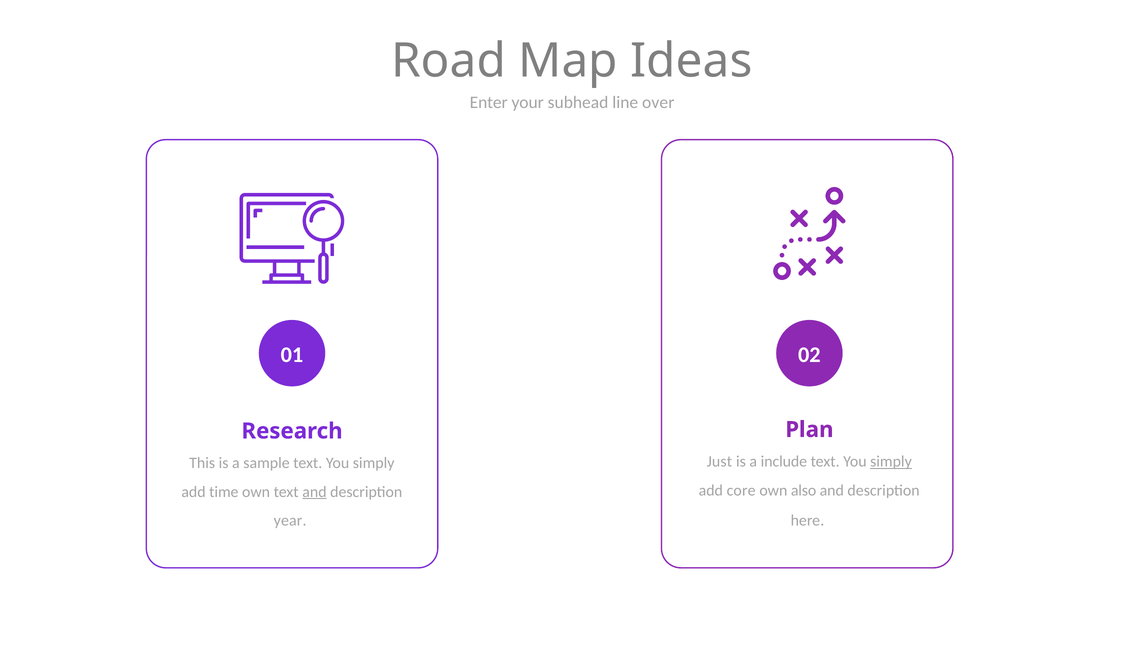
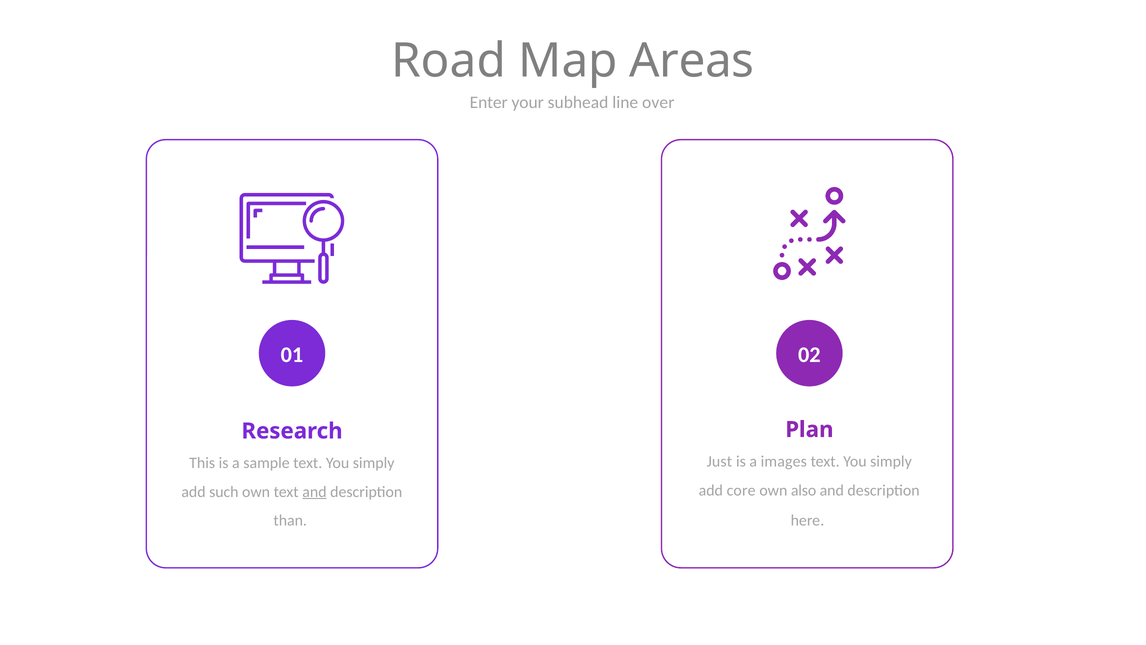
Ideas: Ideas -> Areas
include: include -> images
simply at (891, 461) underline: present -> none
time: time -> such
year: year -> than
